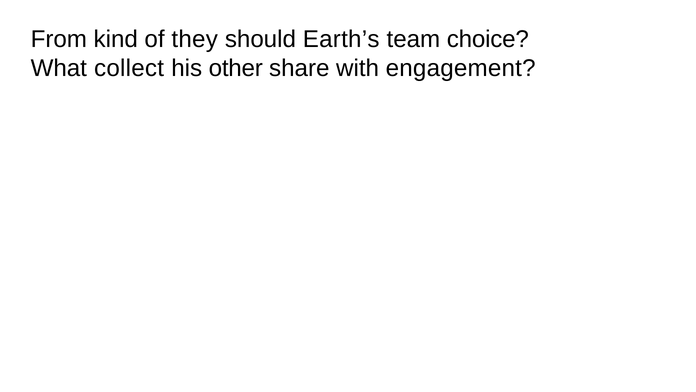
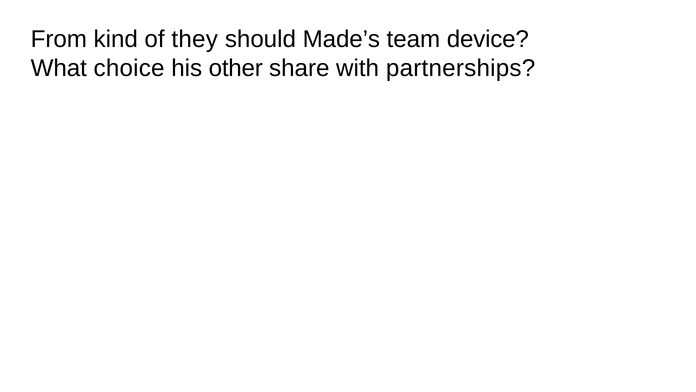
Earth’s: Earth’s -> Made’s
choice: choice -> device
collect: collect -> choice
engagement: engagement -> partnerships
